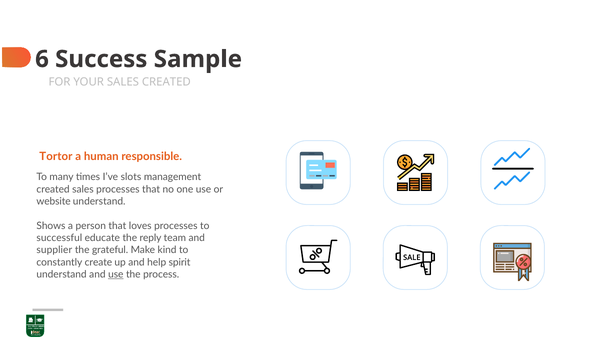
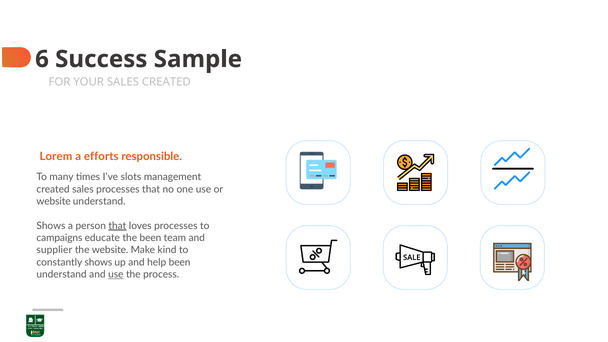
Tortor: Tortor -> Lorem
human: human -> efforts
that at (117, 226) underline: none -> present
successful: successful -> campaigns
the reply: reply -> been
the grateful: grateful -> website
constantly create: create -> shows
help spirit: spirit -> been
